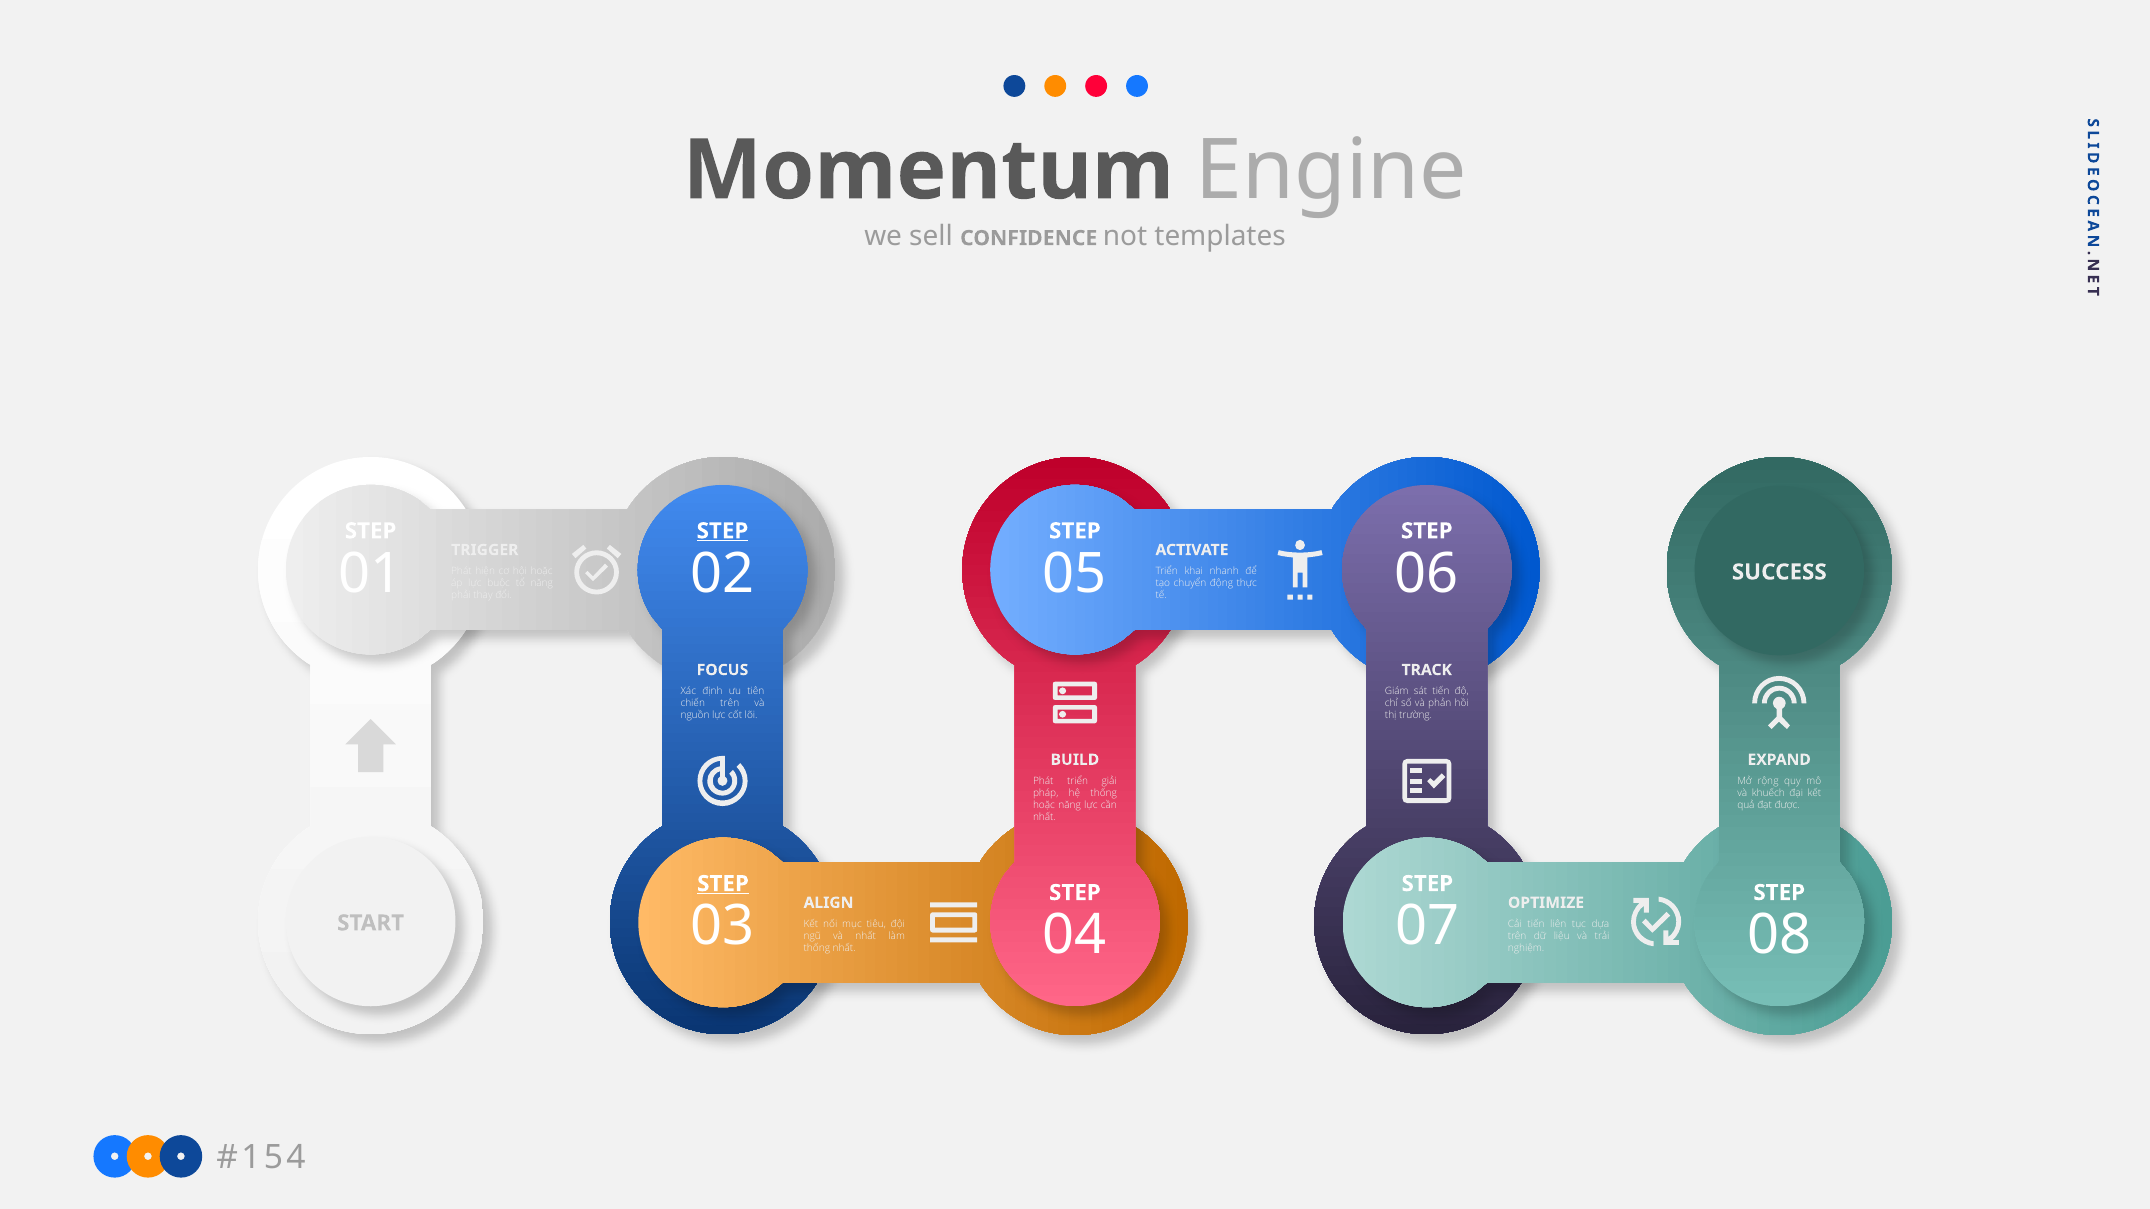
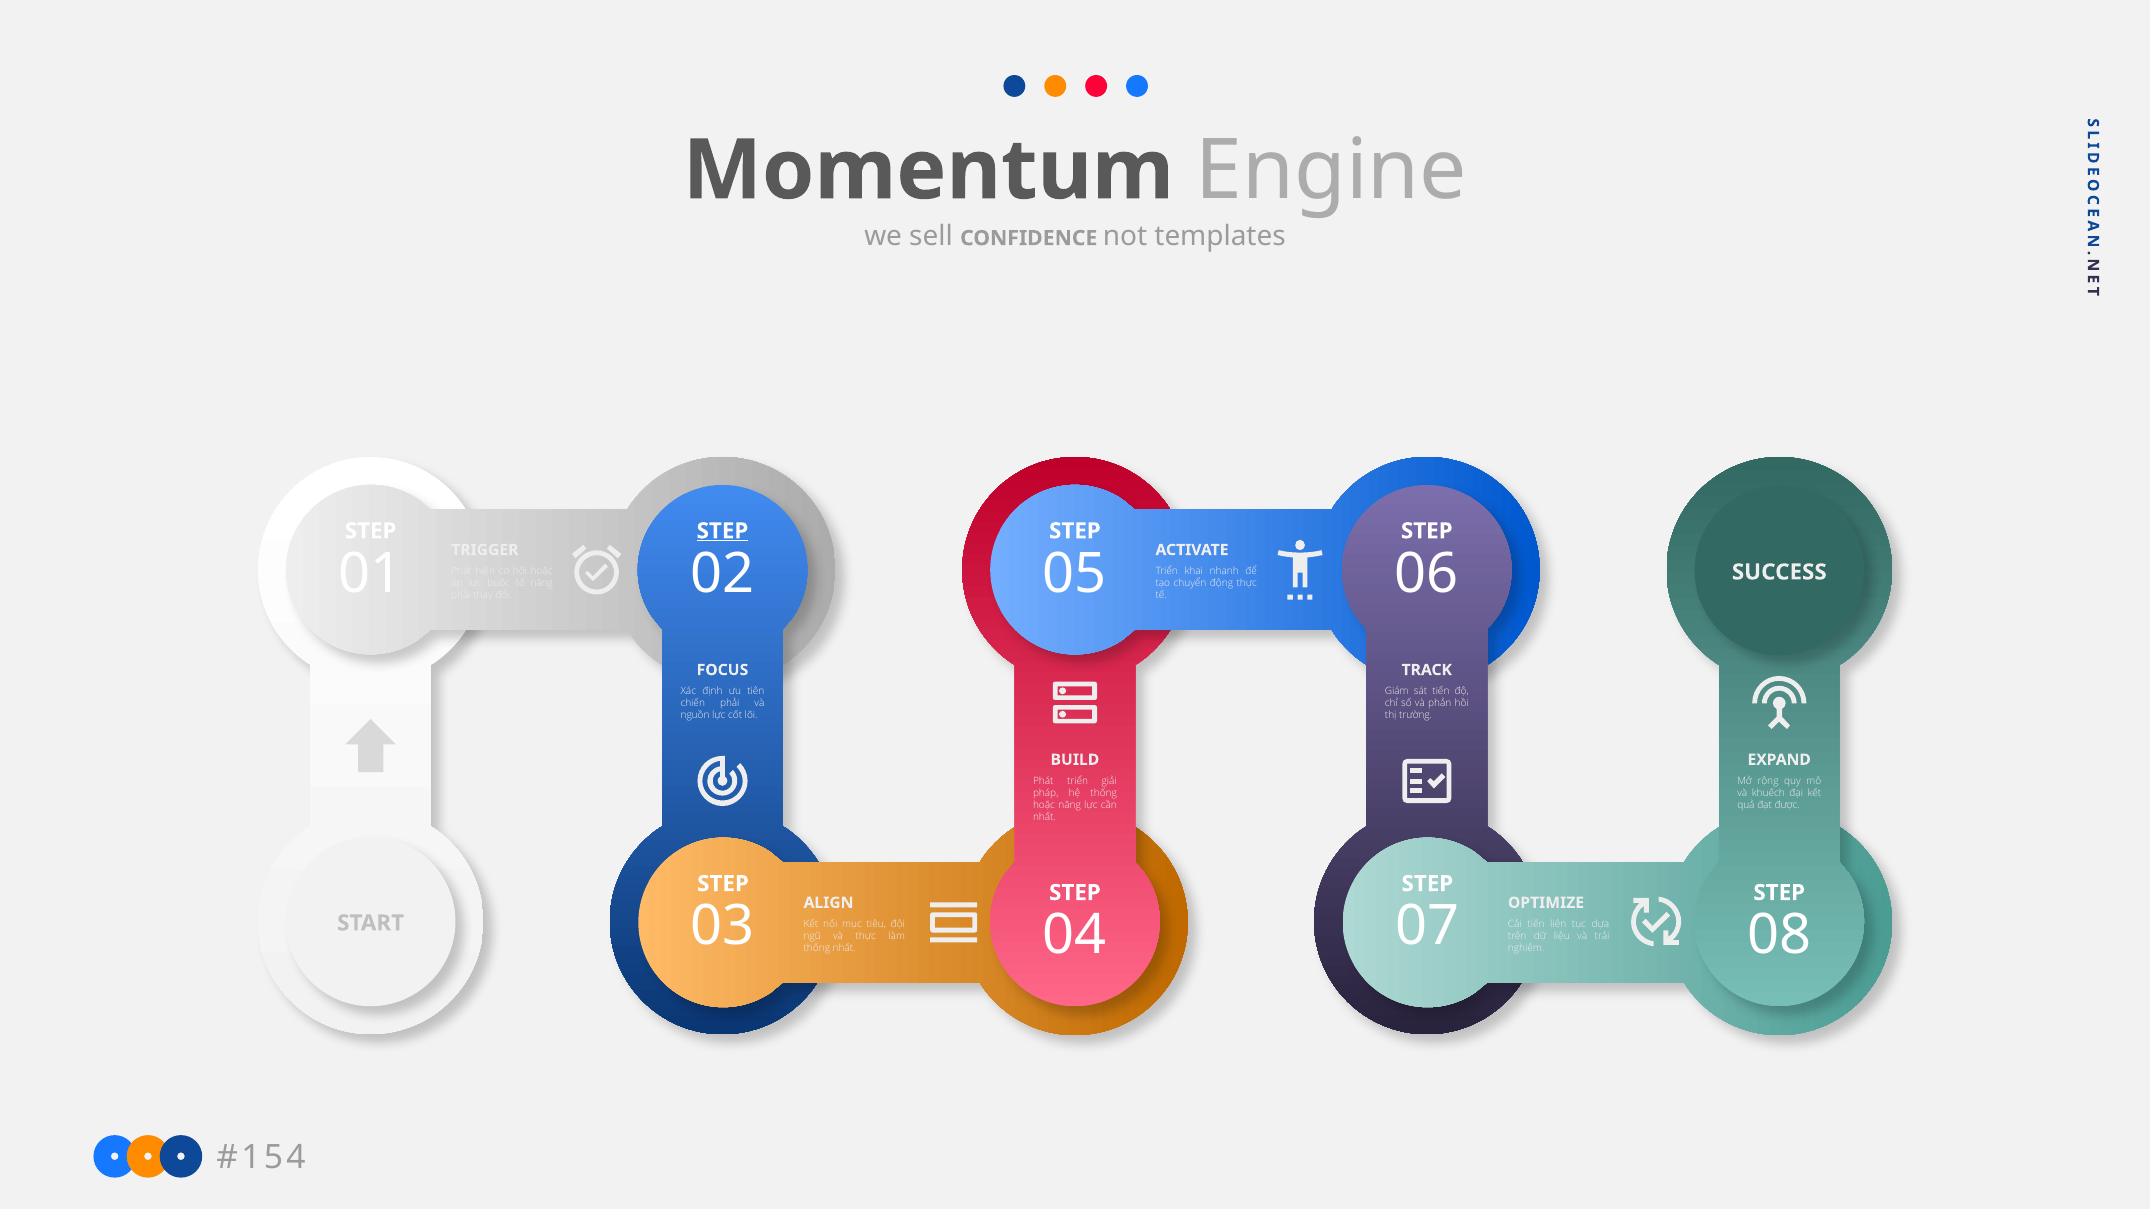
chiến trên: trên -> phải
STEP at (723, 884) underline: present -> none
và nhất: nhất -> thực
